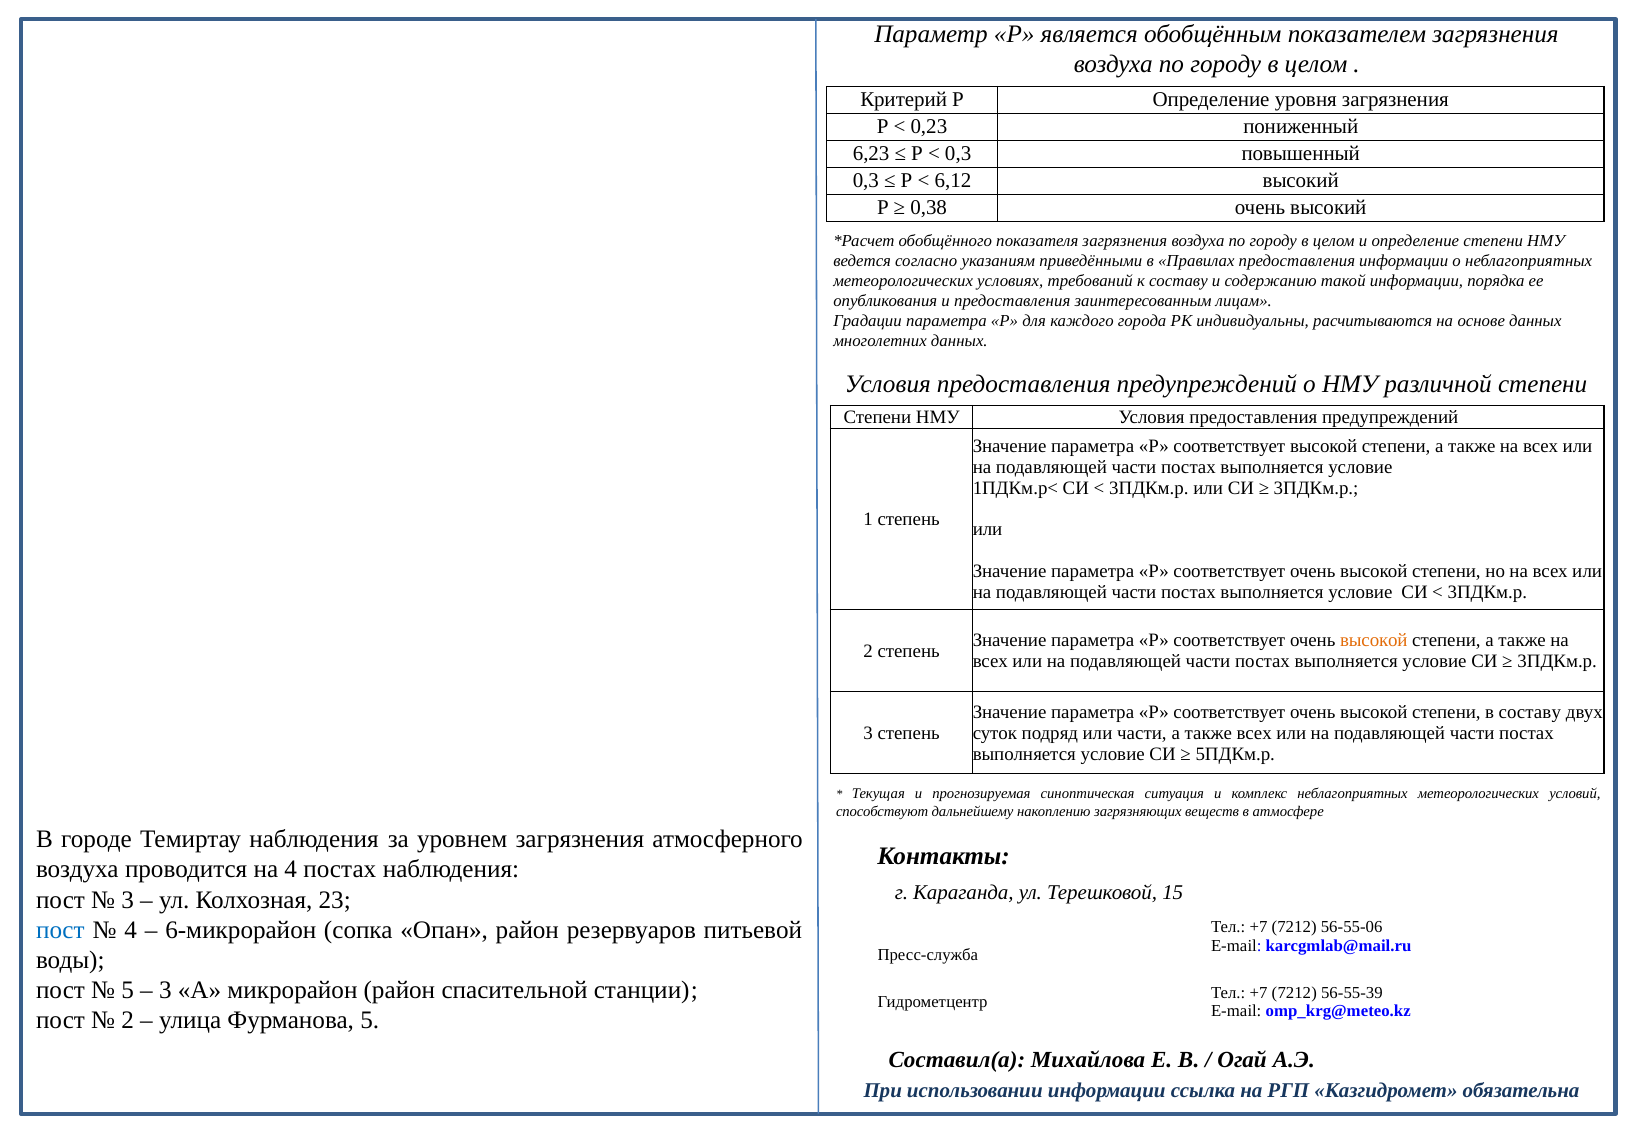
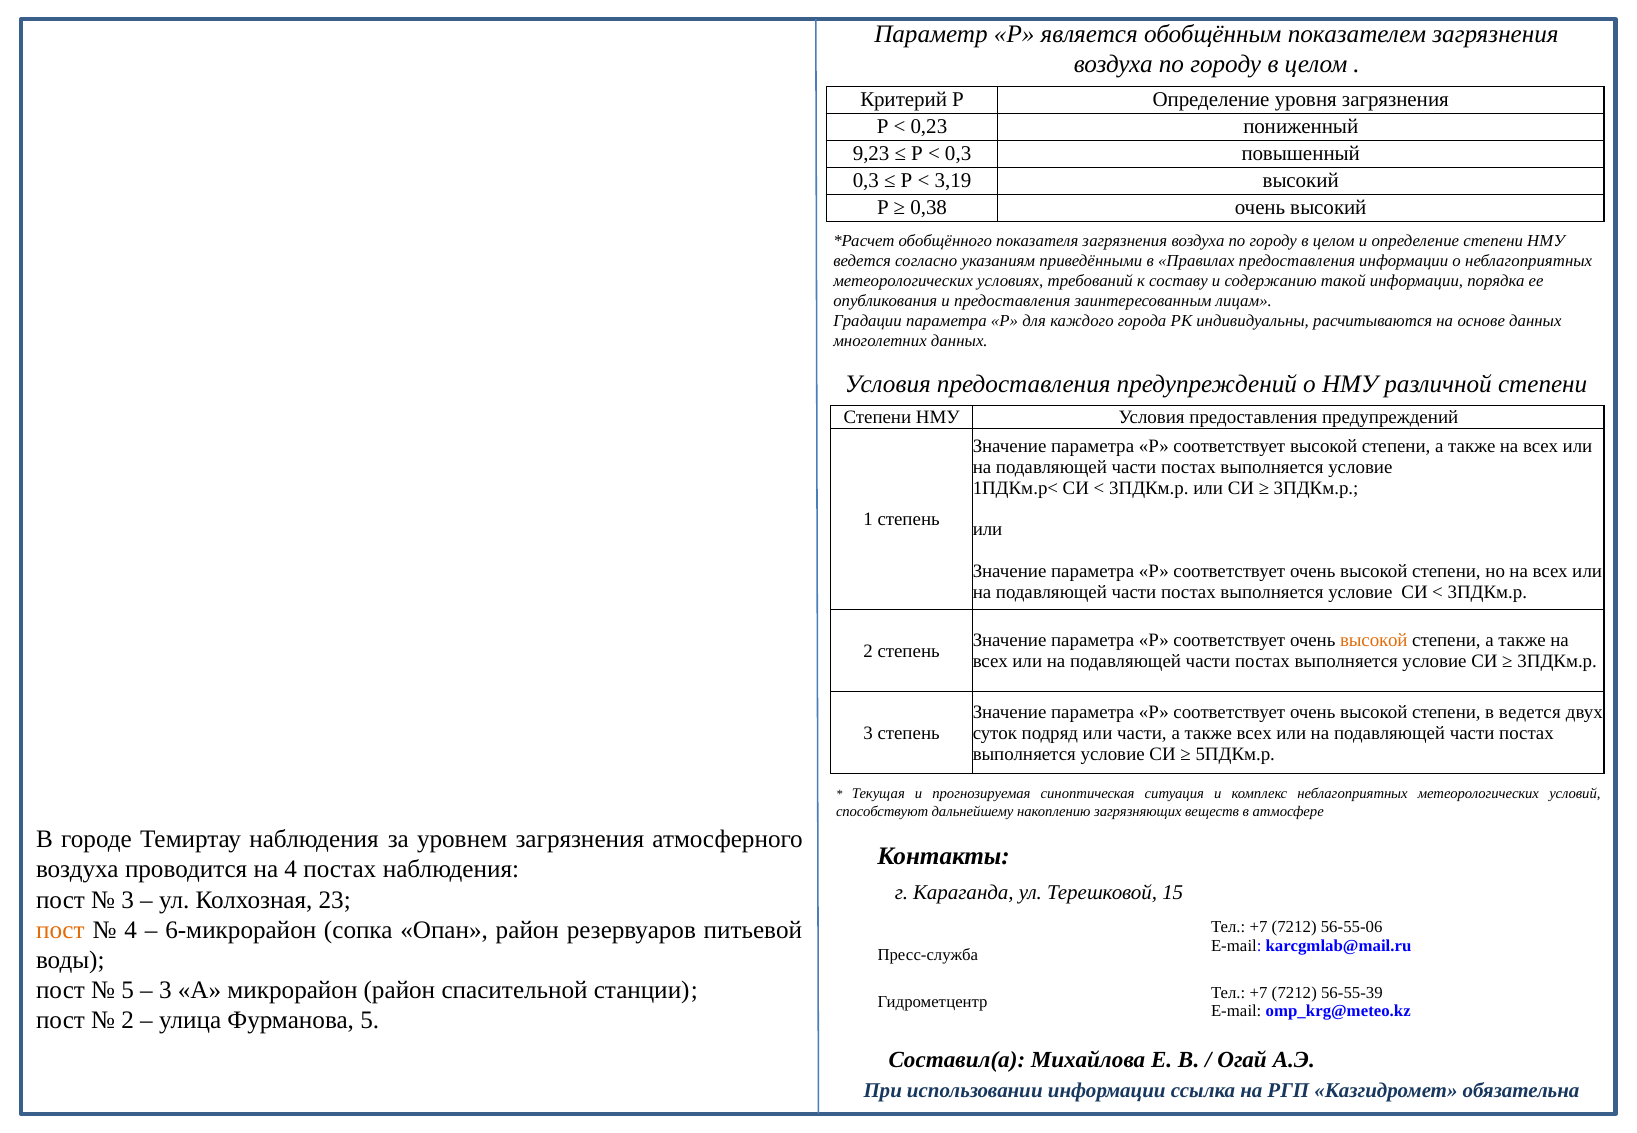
6,23: 6,23 -> 9,23
6,12: 6,12 -> 3,19
в составу: составу -> ведется
пост at (60, 930) colour: blue -> orange
